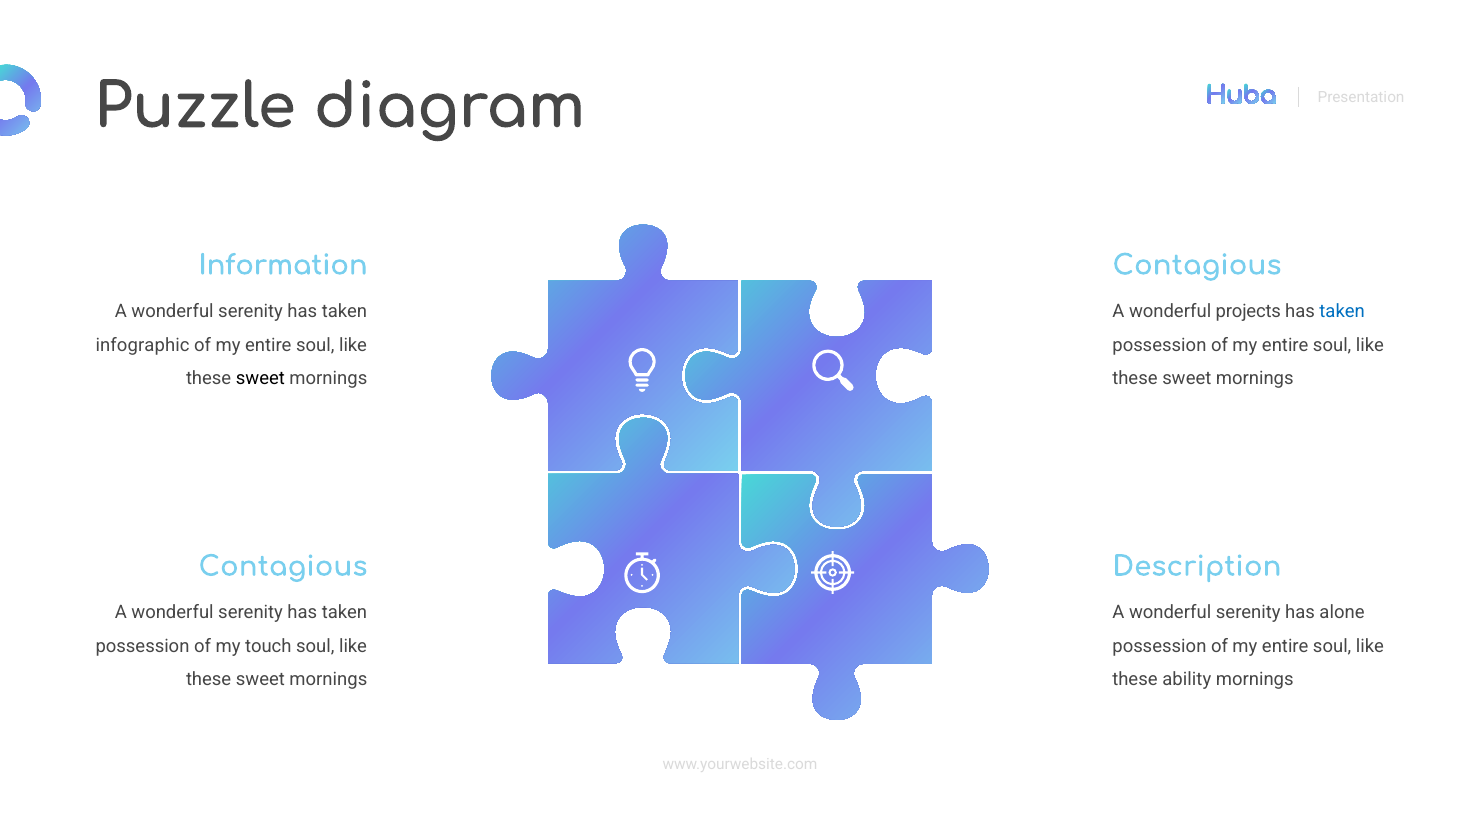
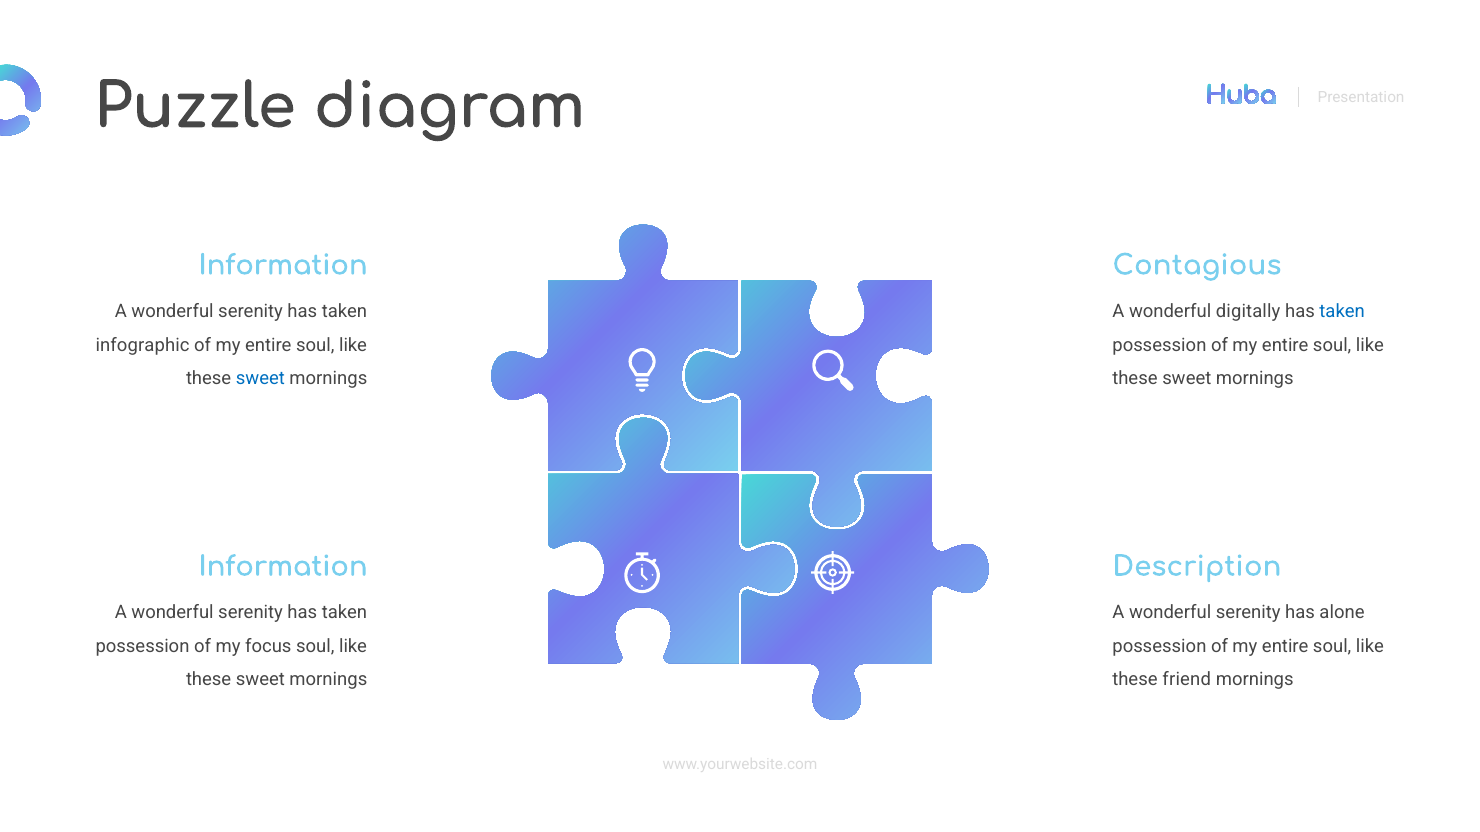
projects: projects -> digitally
sweet at (260, 378) colour: black -> blue
Contagious at (283, 567): Contagious -> Information
touch: touch -> focus
ability: ability -> friend
